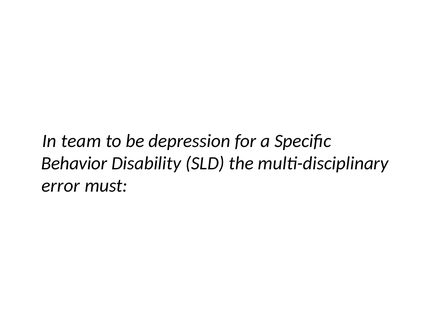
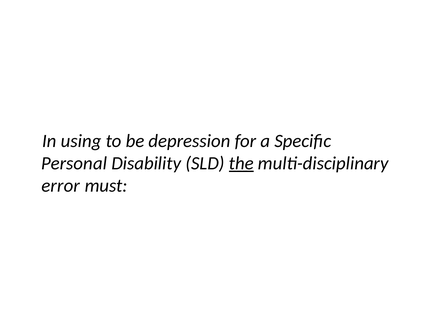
team: team -> using
Behavior: Behavior -> Personal
the underline: none -> present
